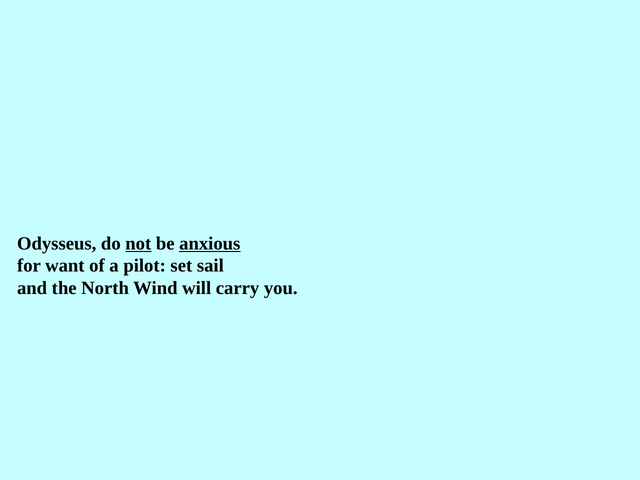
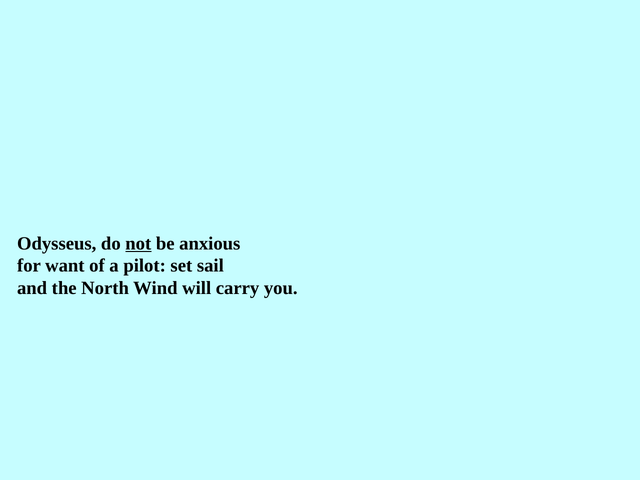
anxious underline: present -> none
